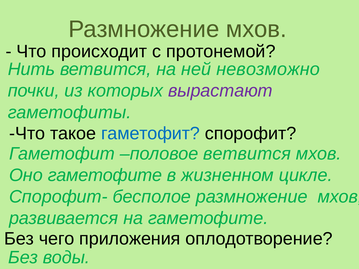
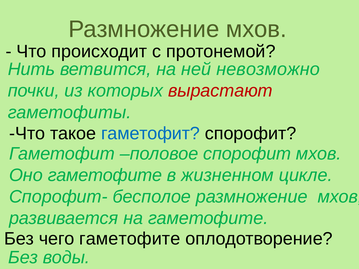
вырастают colour: purple -> red
половое ветвится: ветвится -> спорофит
чего приложения: приложения -> гаметофите
